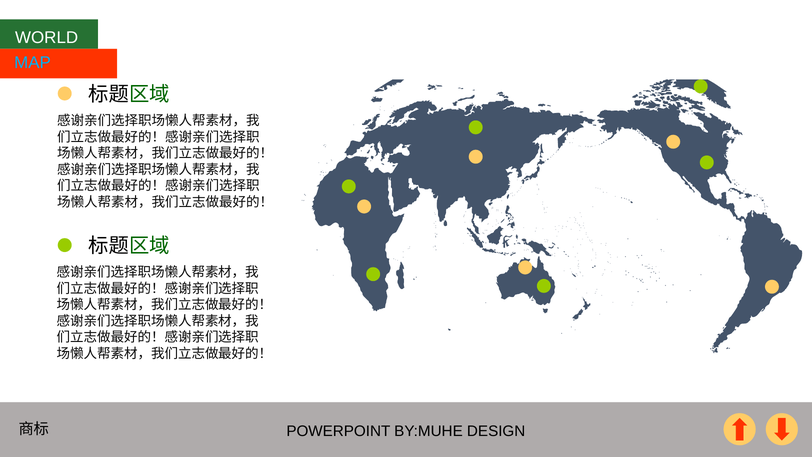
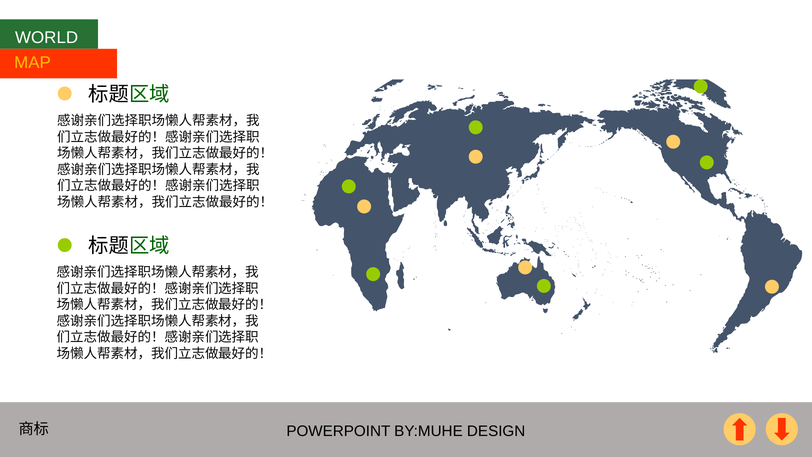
MAP colour: light blue -> yellow
